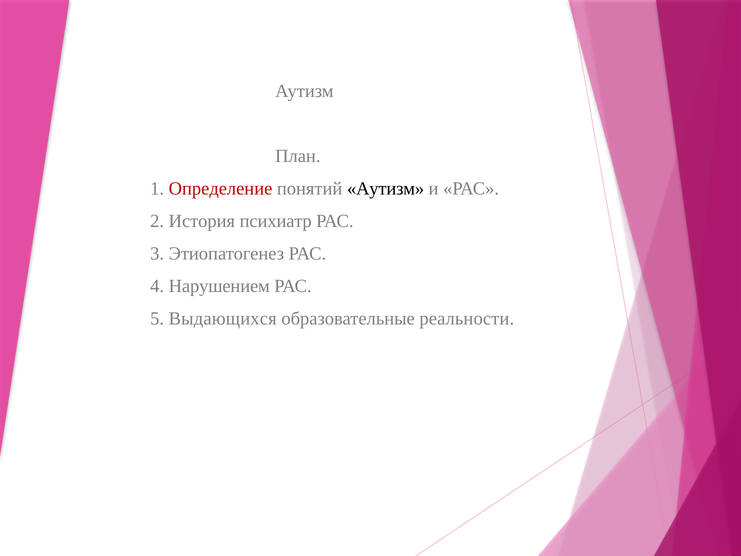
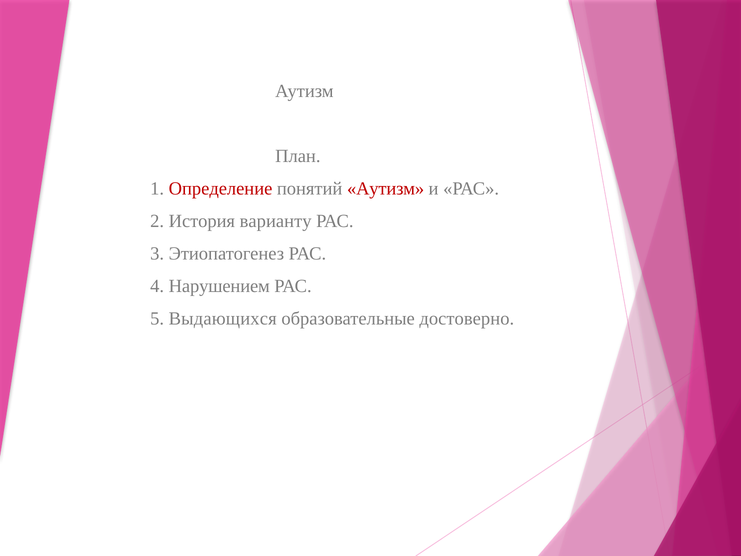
Аутизм at (386, 188) colour: black -> red
психиатр: психиатр -> варианту
реальности: реальности -> достоверно
